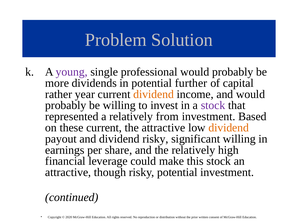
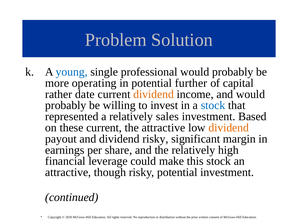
young colour: purple -> blue
dividends: dividends -> operating
year: year -> date
stock at (213, 105) colour: purple -> blue
from: from -> sales
significant willing: willing -> margin
